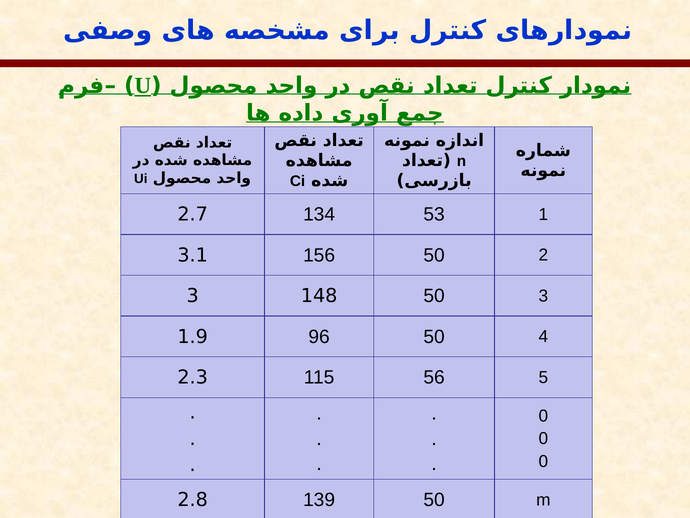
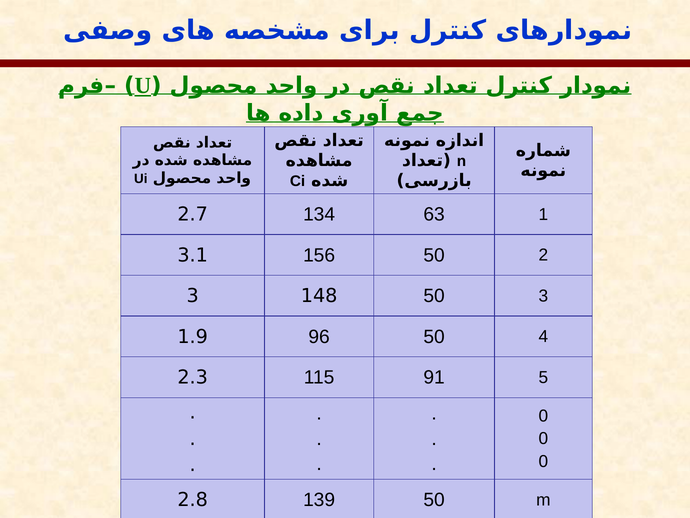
53: 53 -> 63
56: 56 -> 91
